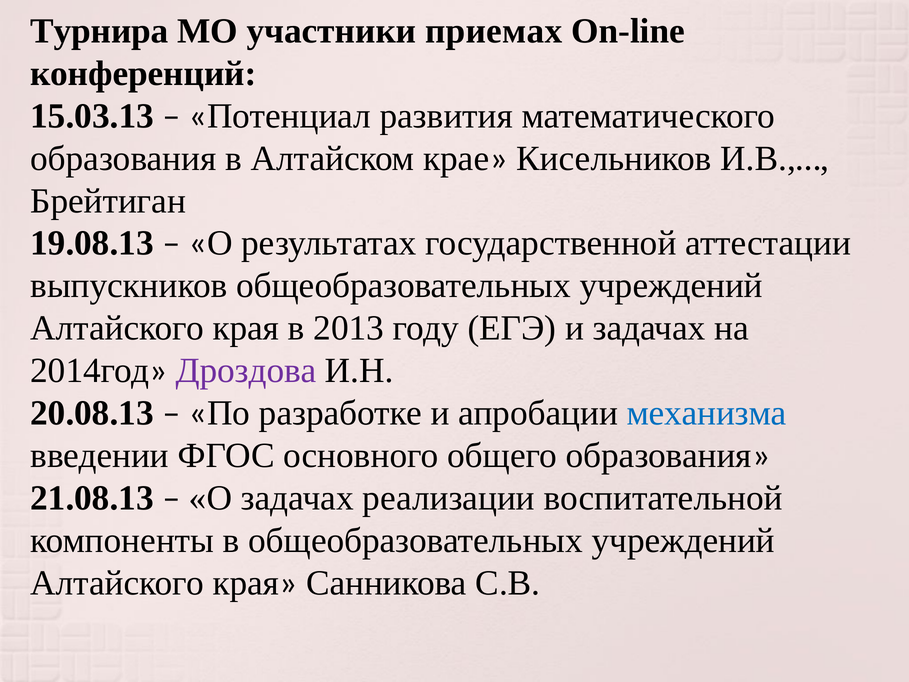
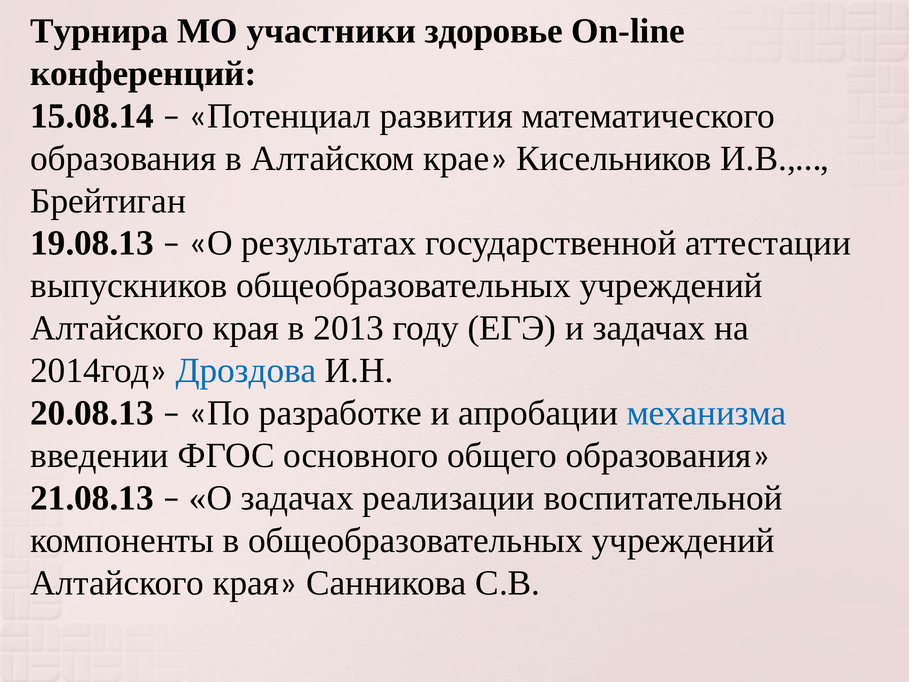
приемах: приемах -> здоровье
15.03.13: 15.03.13 -> 15.08.14
Дроздова colour: purple -> blue
